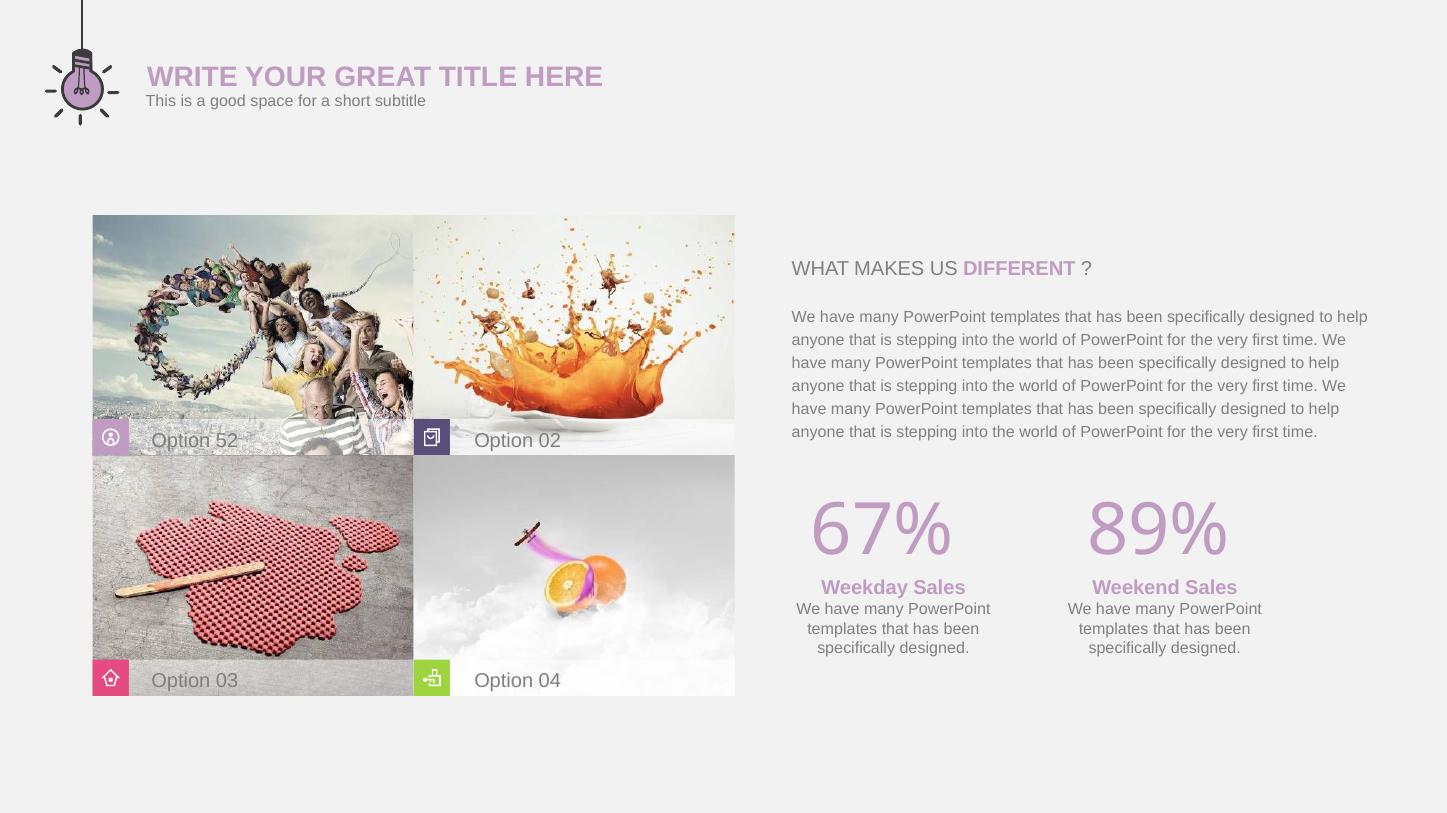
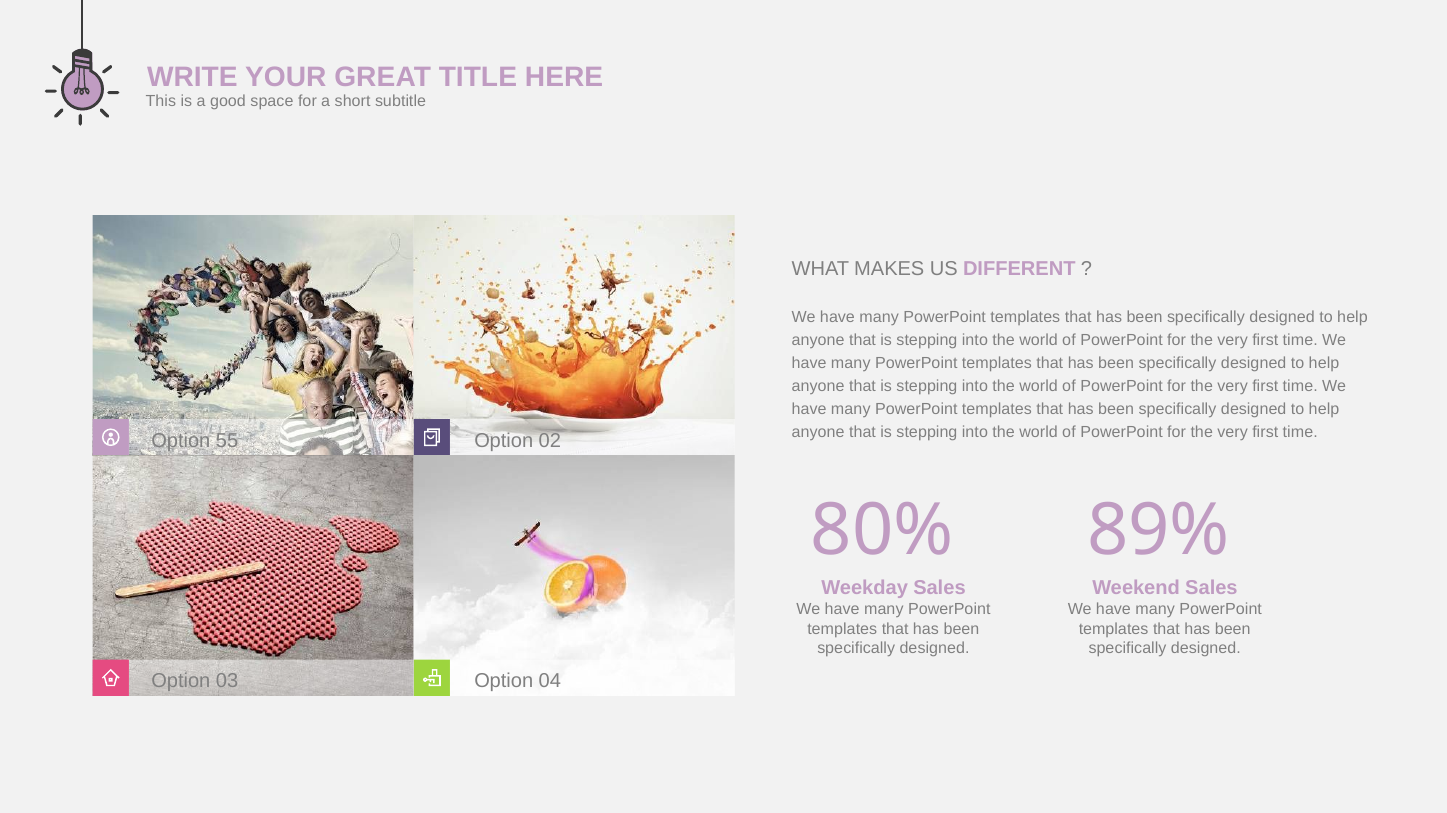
52: 52 -> 55
67%: 67% -> 80%
